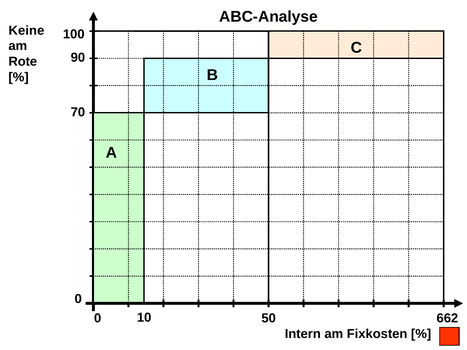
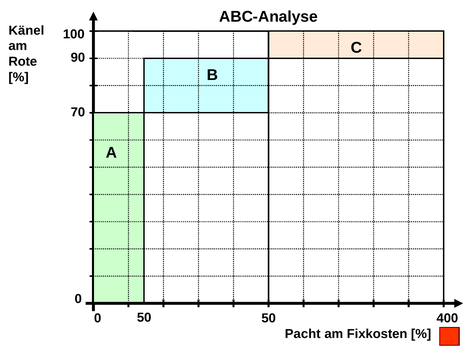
Keine: Keine -> Känel
0 10: 10 -> 50
662: 662 -> 400
Intern: Intern -> Pacht
